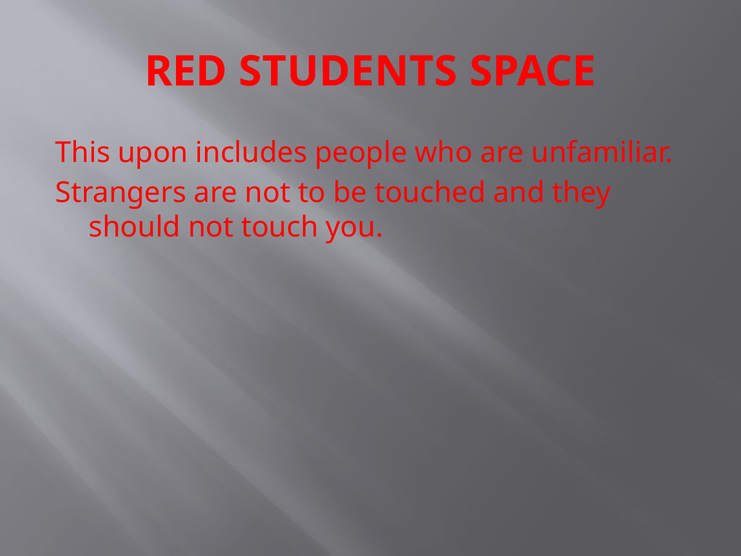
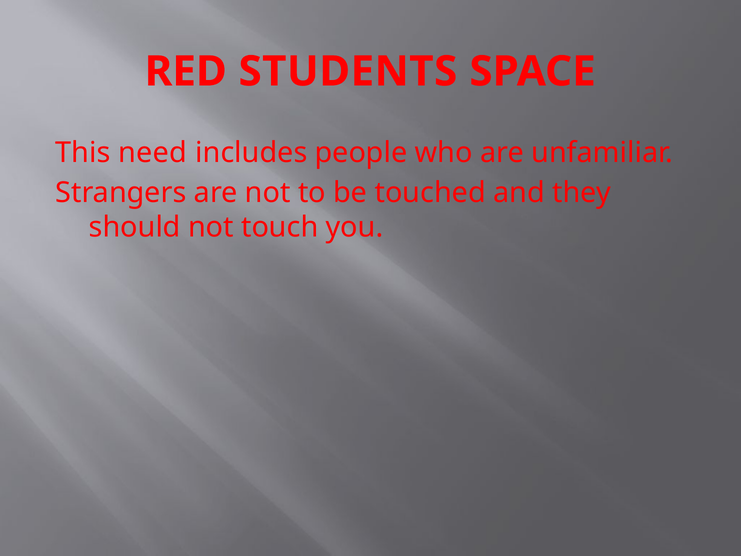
upon: upon -> need
